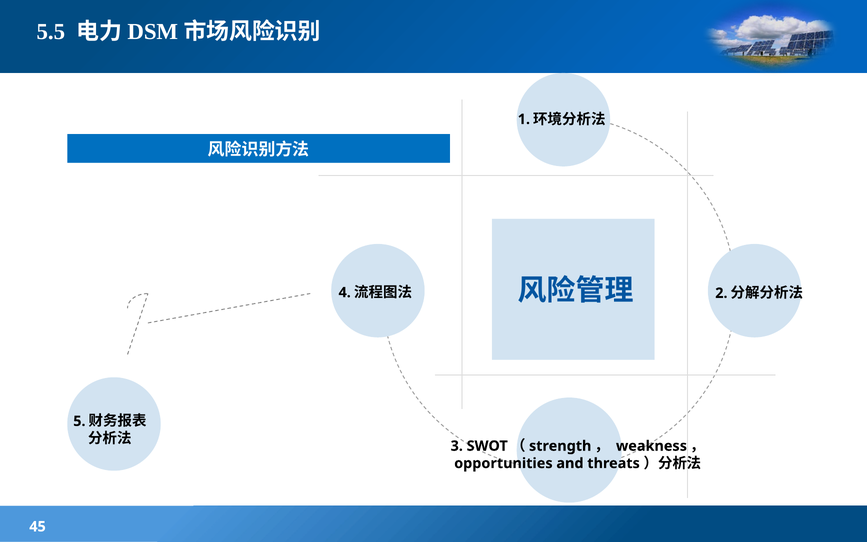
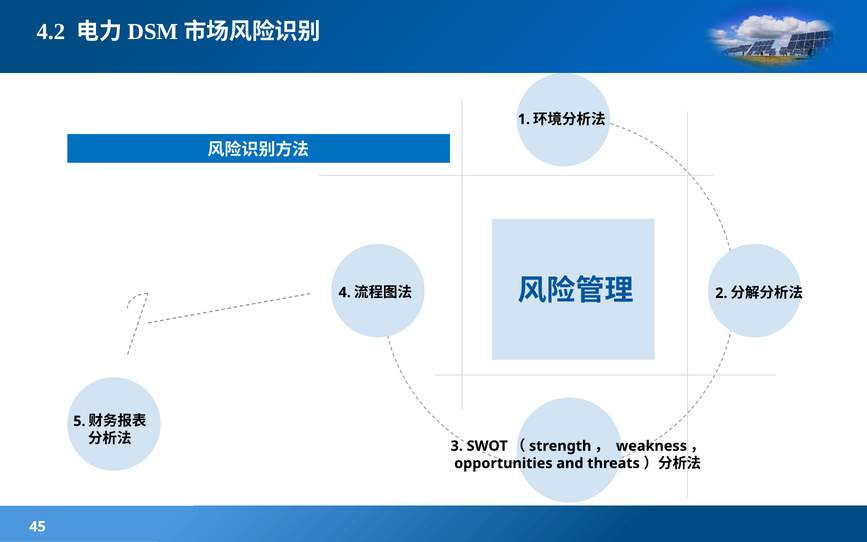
5.5: 5.5 -> 4.2
